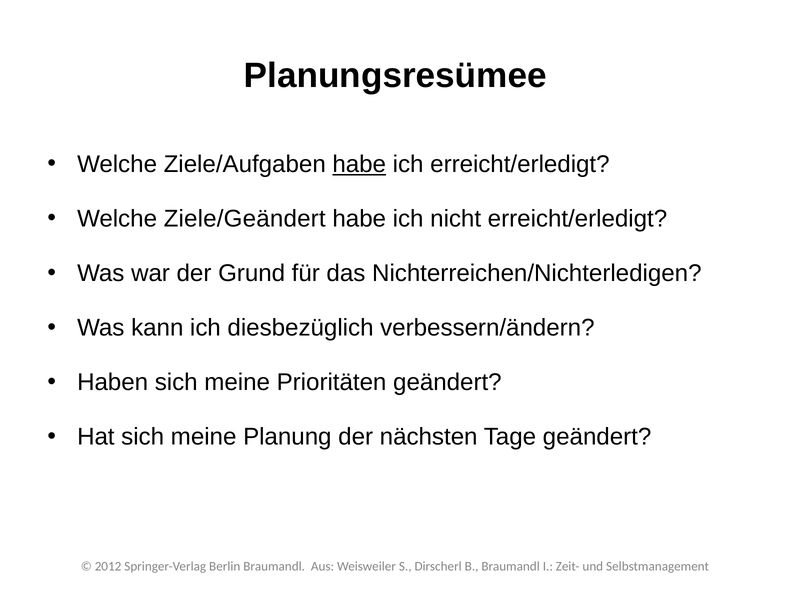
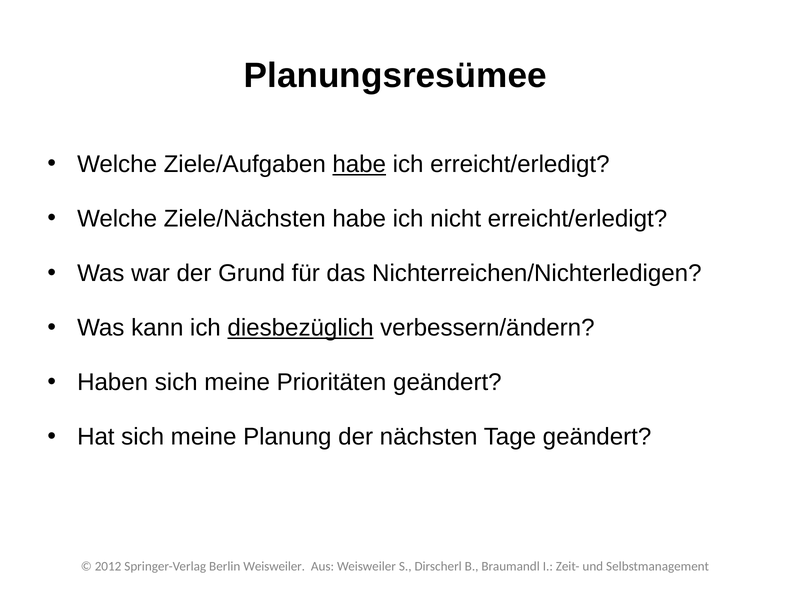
Ziele/Geändert: Ziele/Geändert -> Ziele/Nächsten
diesbezüglich underline: none -> present
Berlin Braumandl: Braumandl -> Weisweiler
